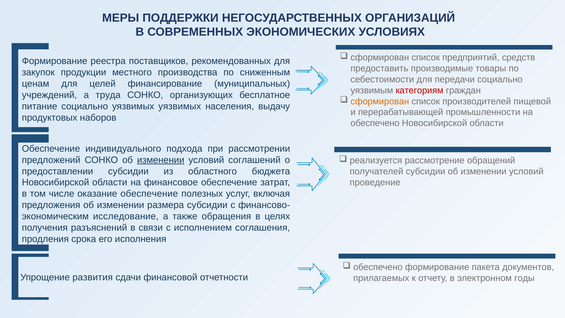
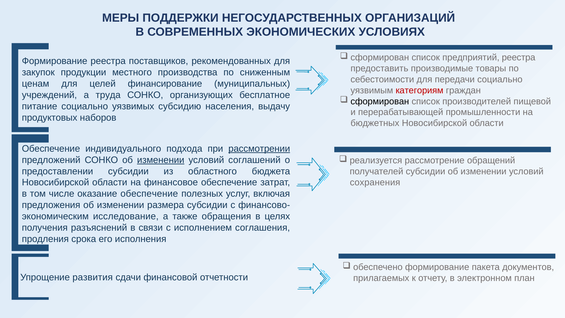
предприятий средств: средств -> реестра
сформирован at (380, 101) colour: orange -> black
уязвимых уязвимых: уязвимых -> субсидию
обеспечено at (375, 123): обеспечено -> бюджетных
рассмотрении underline: none -> present
проведение: проведение -> сохранения
годы: годы -> план
